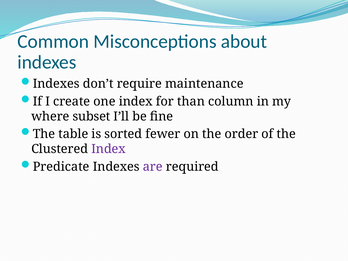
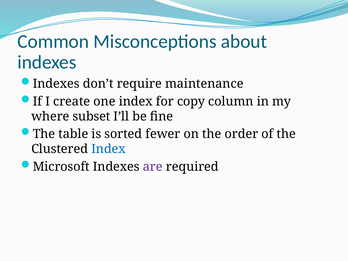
than: than -> copy
Index at (108, 149) colour: purple -> blue
Predicate: Predicate -> Microsoft
